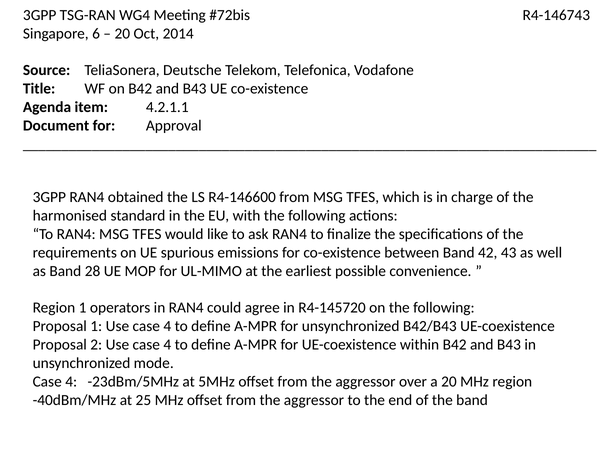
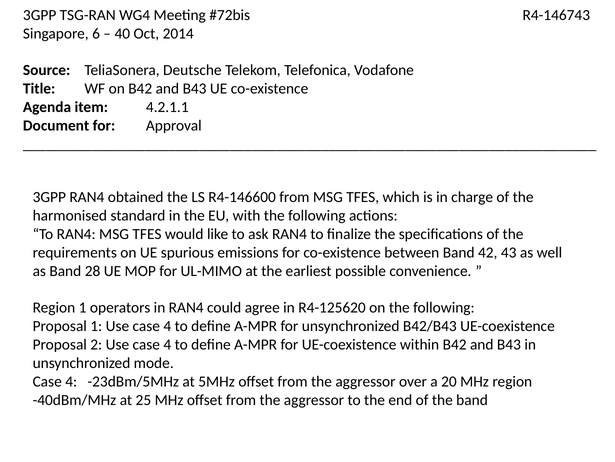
20 at (122, 33): 20 -> 40
R4-145720: R4-145720 -> R4-125620
